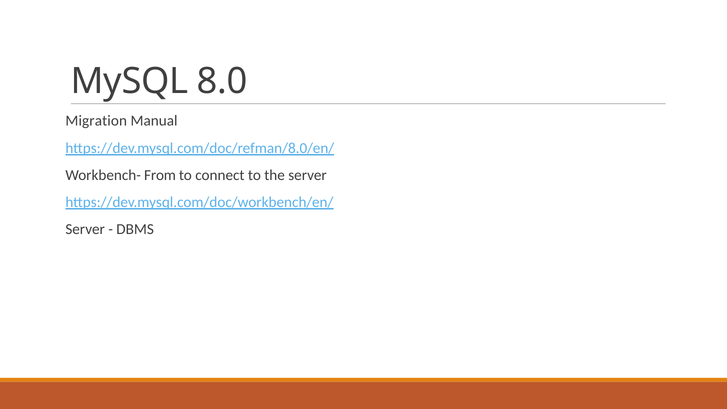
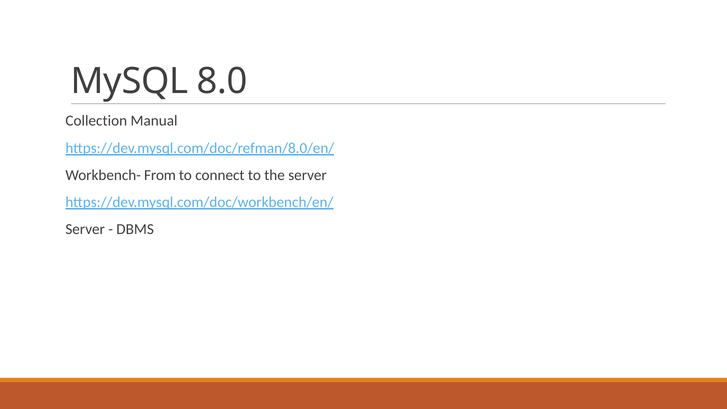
Migration: Migration -> Collection
